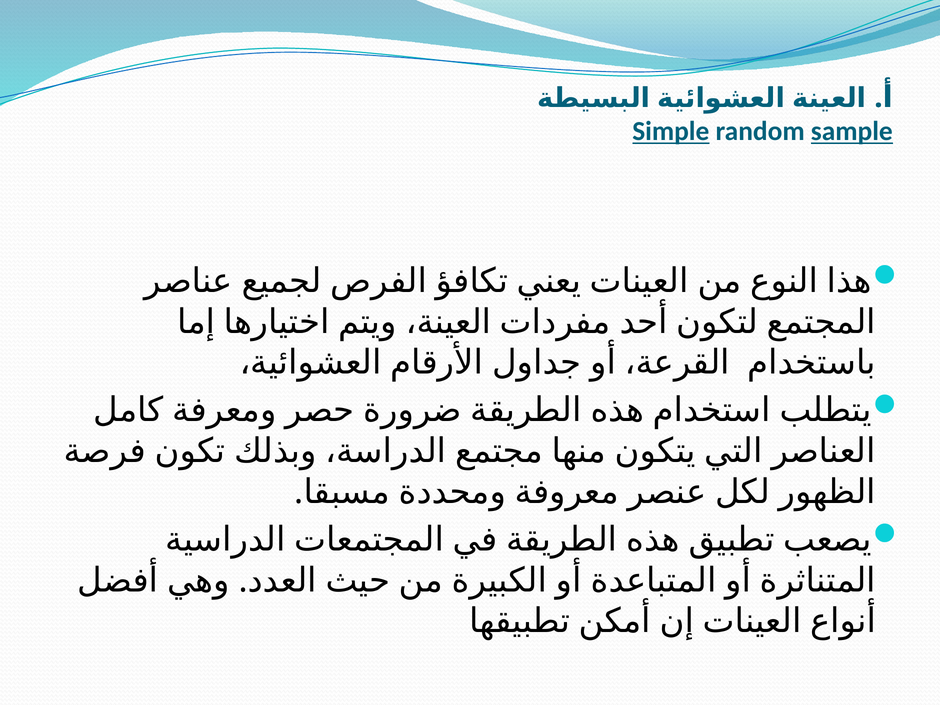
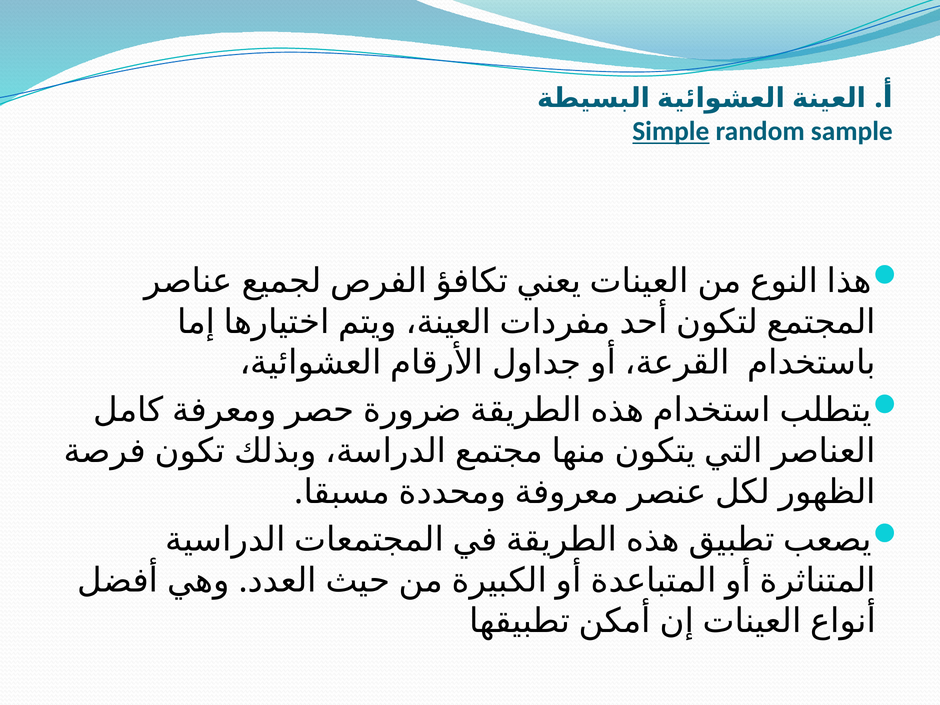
sample underline: present -> none
